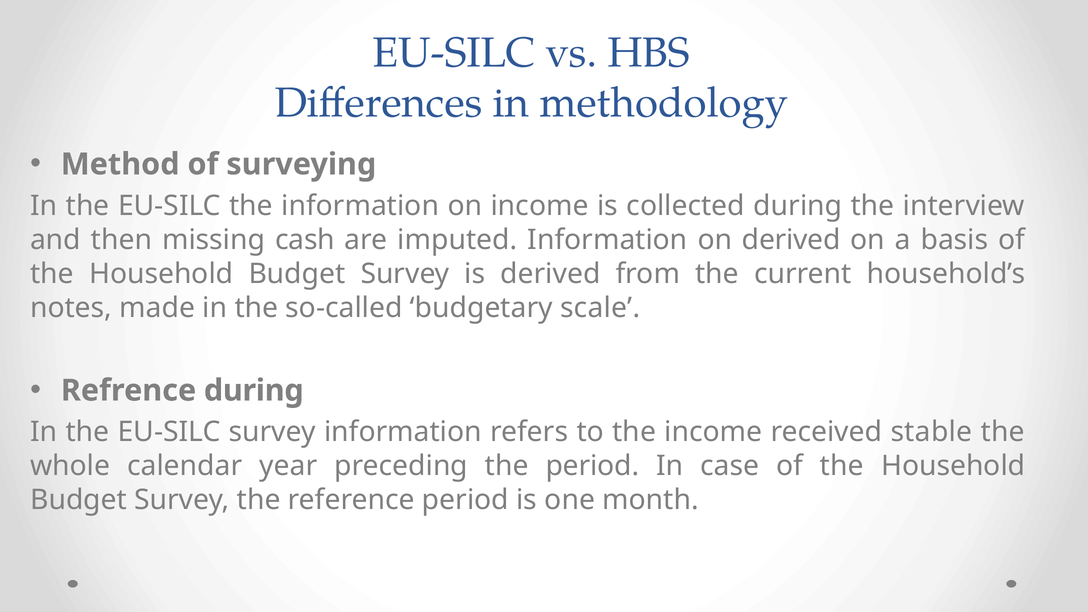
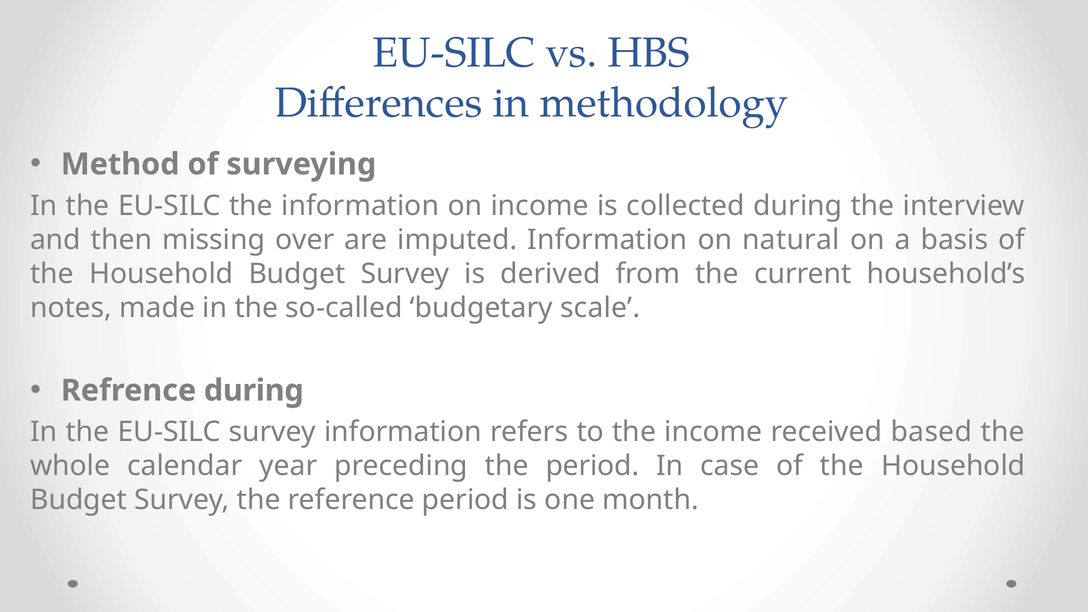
cash: cash -> over
on derived: derived -> natural
stable: stable -> based
